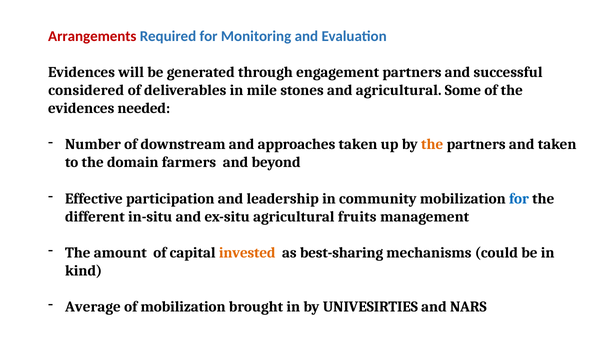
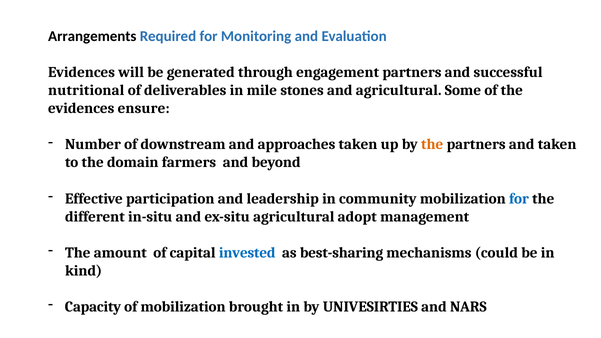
Arrangements colour: red -> black
considered: considered -> nutritional
needed: needed -> ensure
fruits: fruits -> adopt
invested colour: orange -> blue
Average: Average -> Capacity
